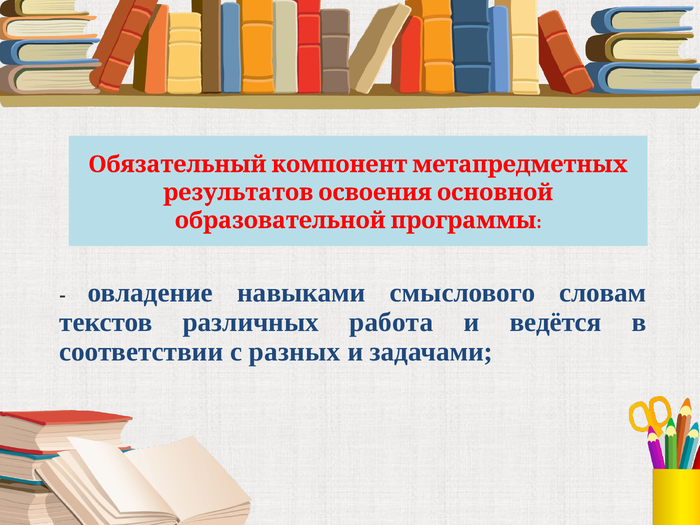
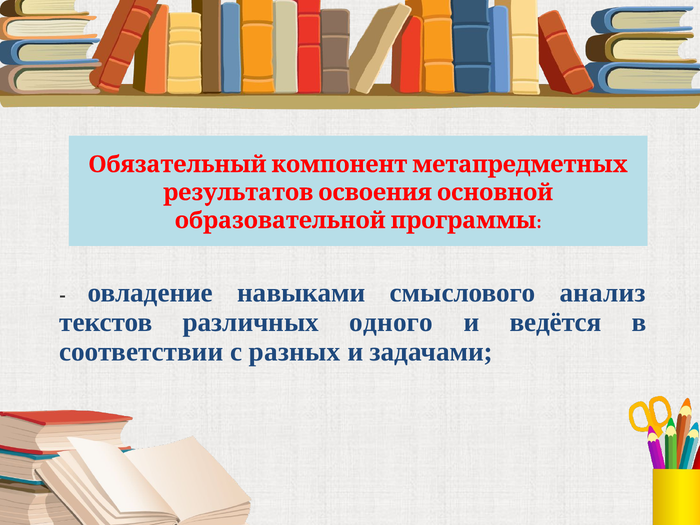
словам: словам -> анализ
работа: работа -> одного
